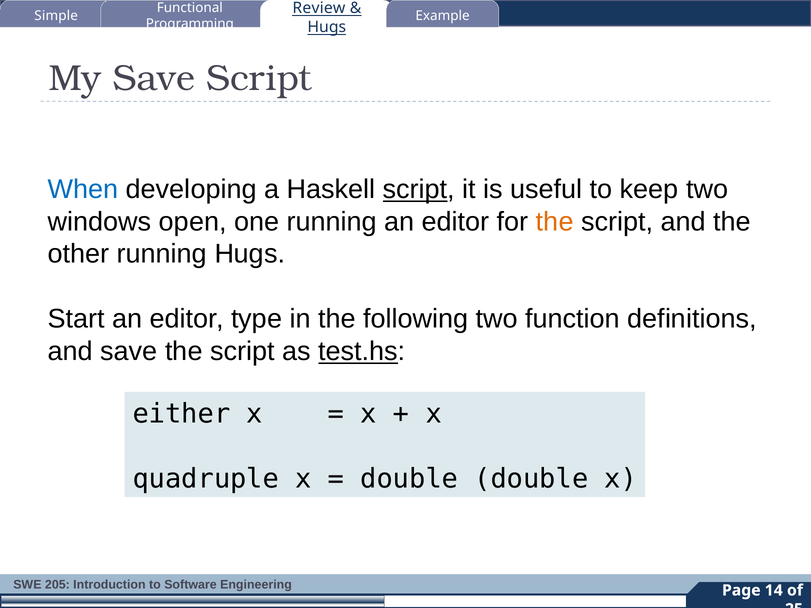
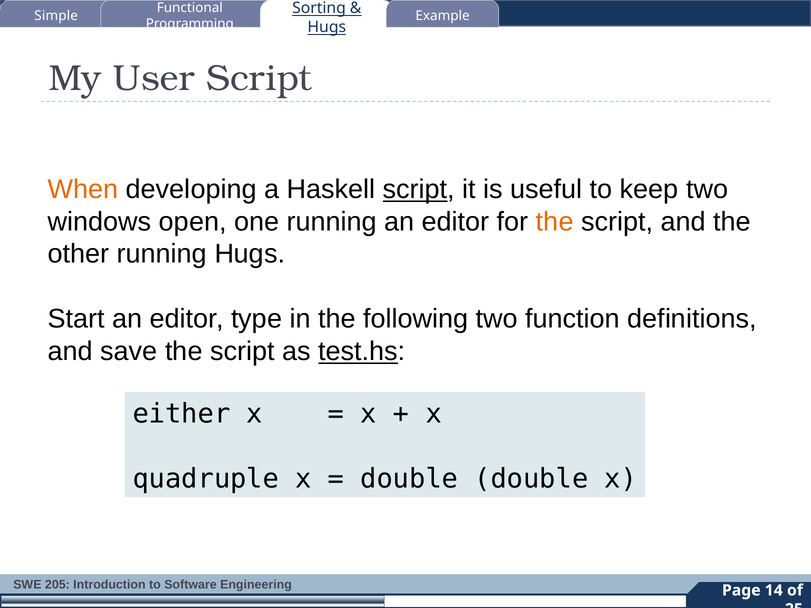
Review: Review -> Sorting
My Save: Save -> User
When colour: blue -> orange
